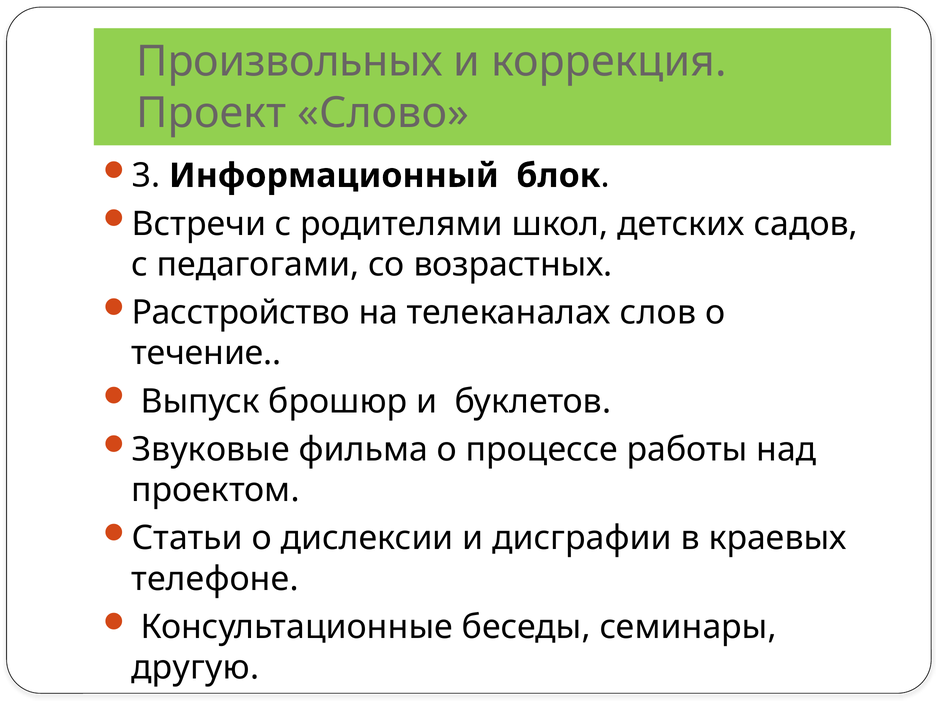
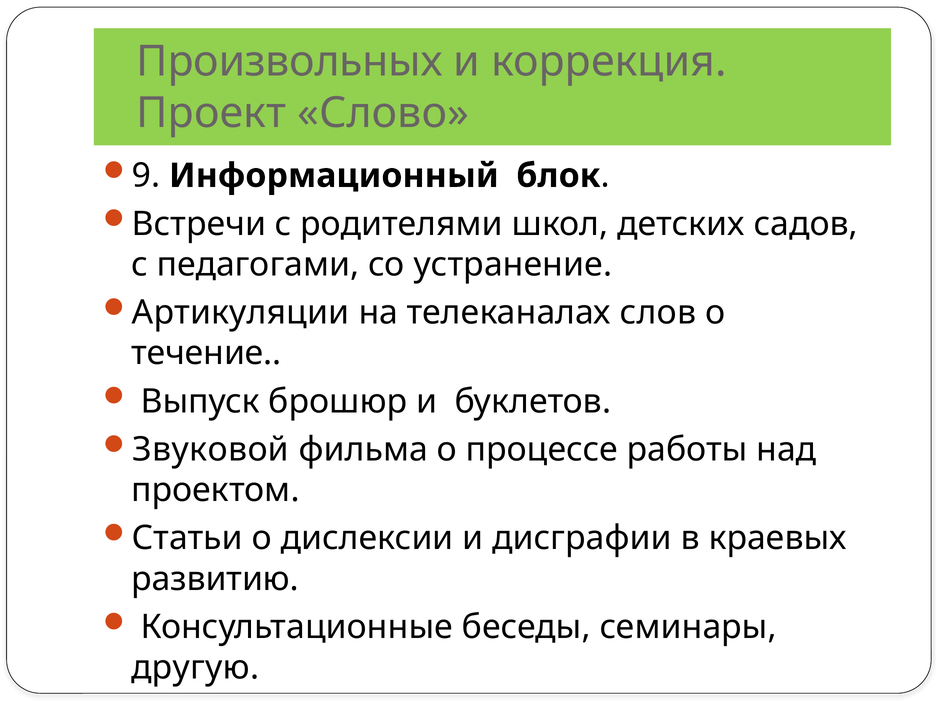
3: 3 -> 9
возрастных: возрастных -> устранение
Расстройство: Расстройство -> Артикуляции
Звуковые: Звуковые -> Звуковой
телефоне: телефоне -> развитию
